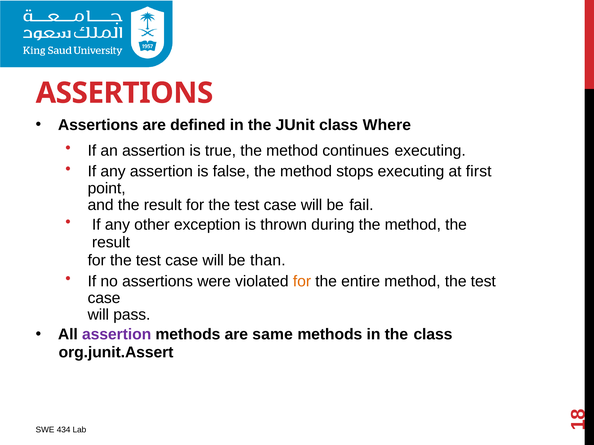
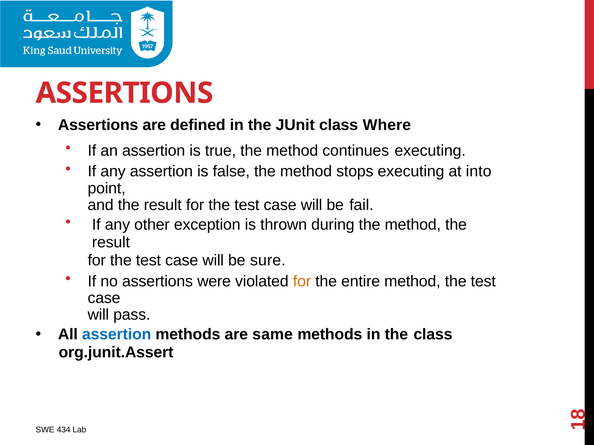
first: first -> into
than: than -> sure
assertion at (117, 335) colour: purple -> blue
